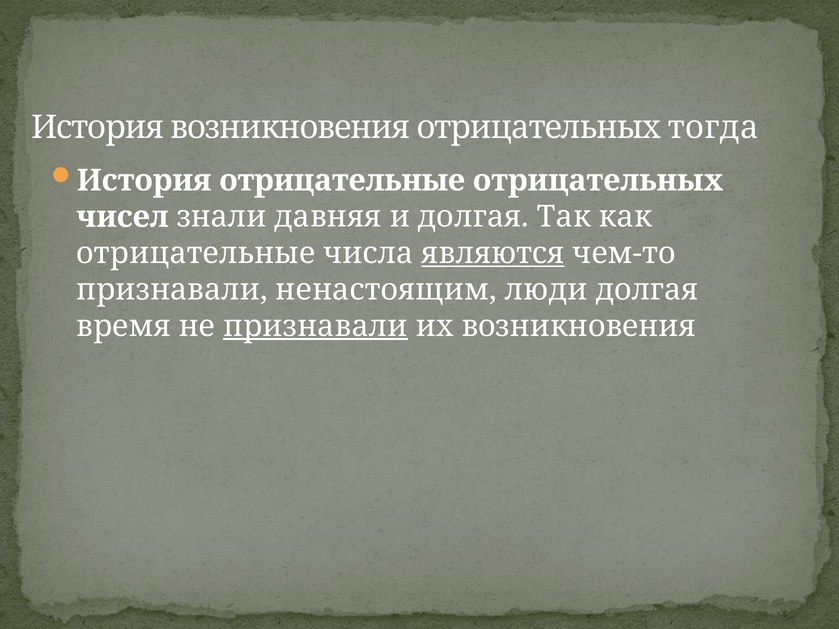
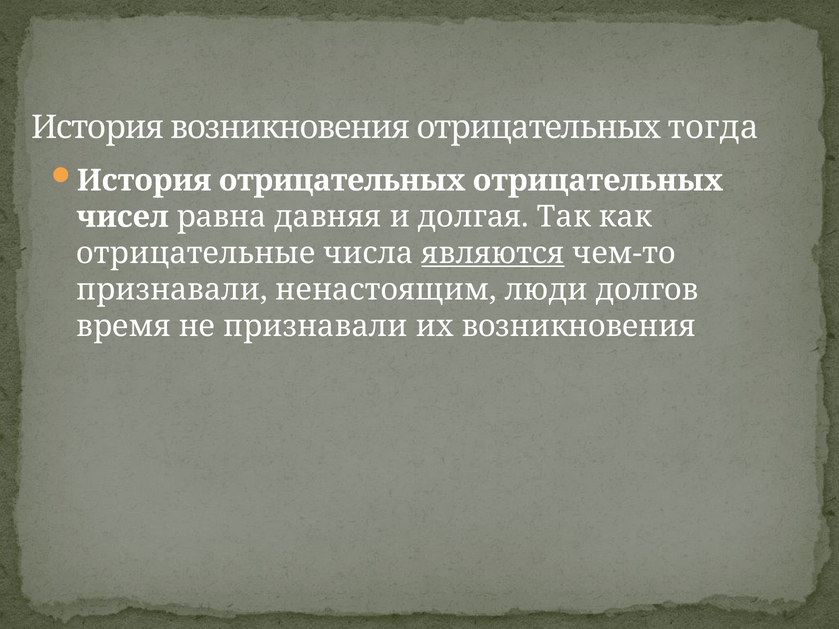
История отрицательные: отрицательные -> отрицательных
знали: знали -> равна
люди долгая: долгая -> долгов
признавали at (315, 326) underline: present -> none
